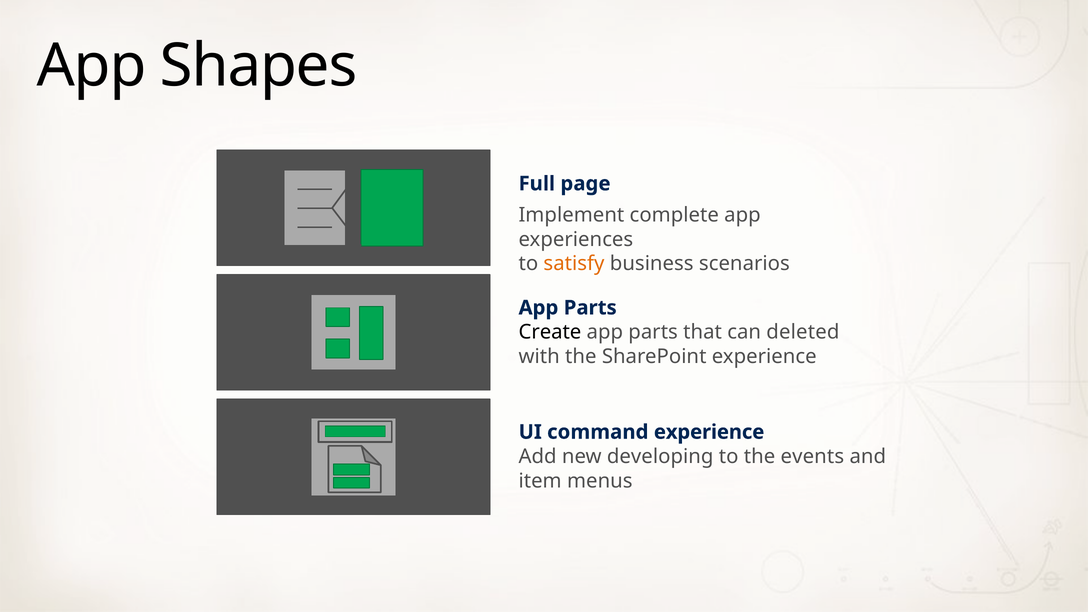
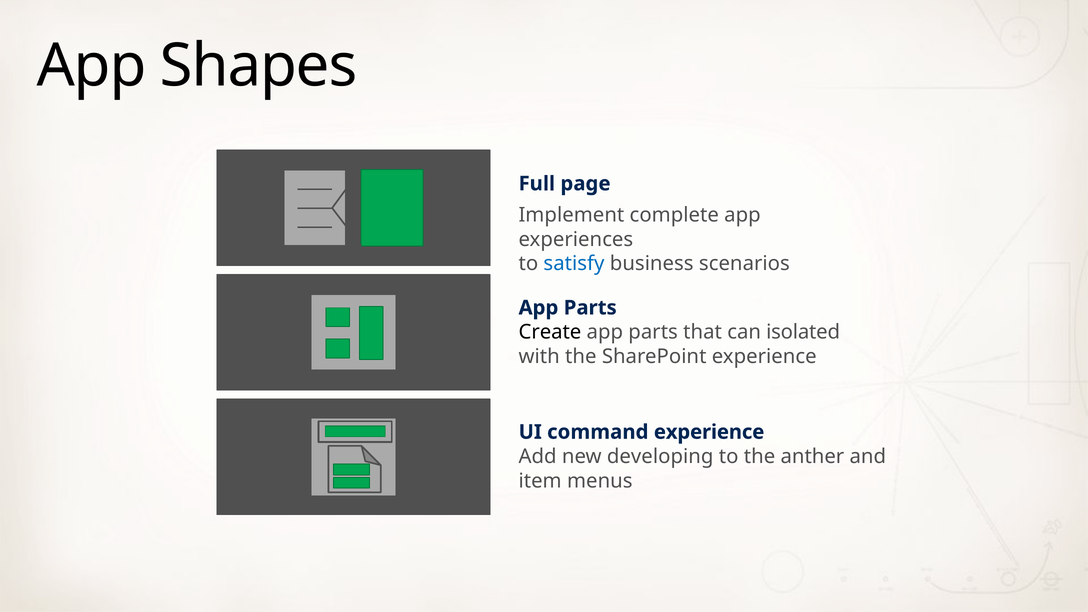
satisfy colour: orange -> blue
deleted: deleted -> isolated
events: events -> anther
